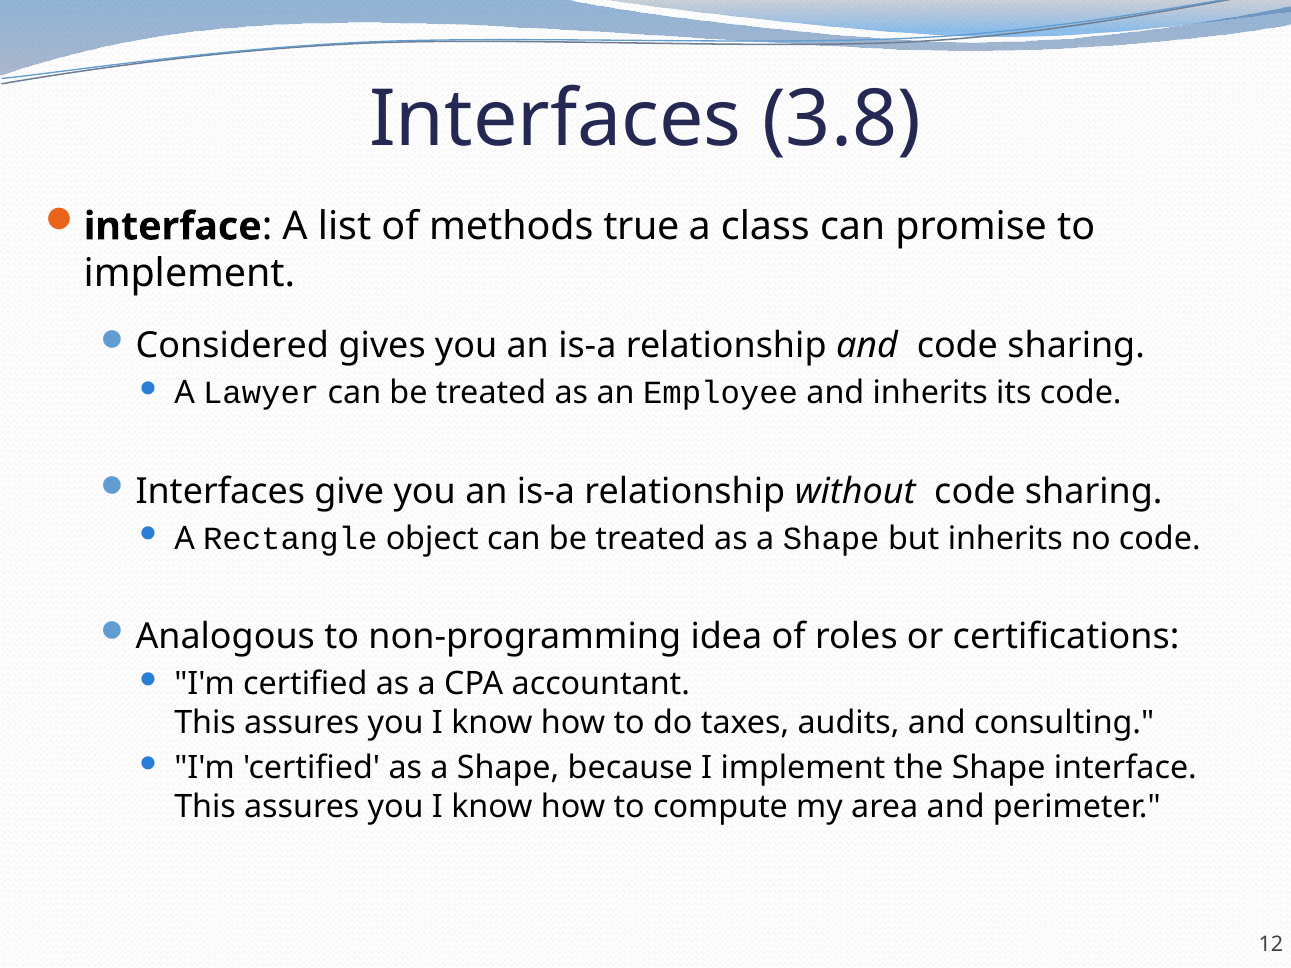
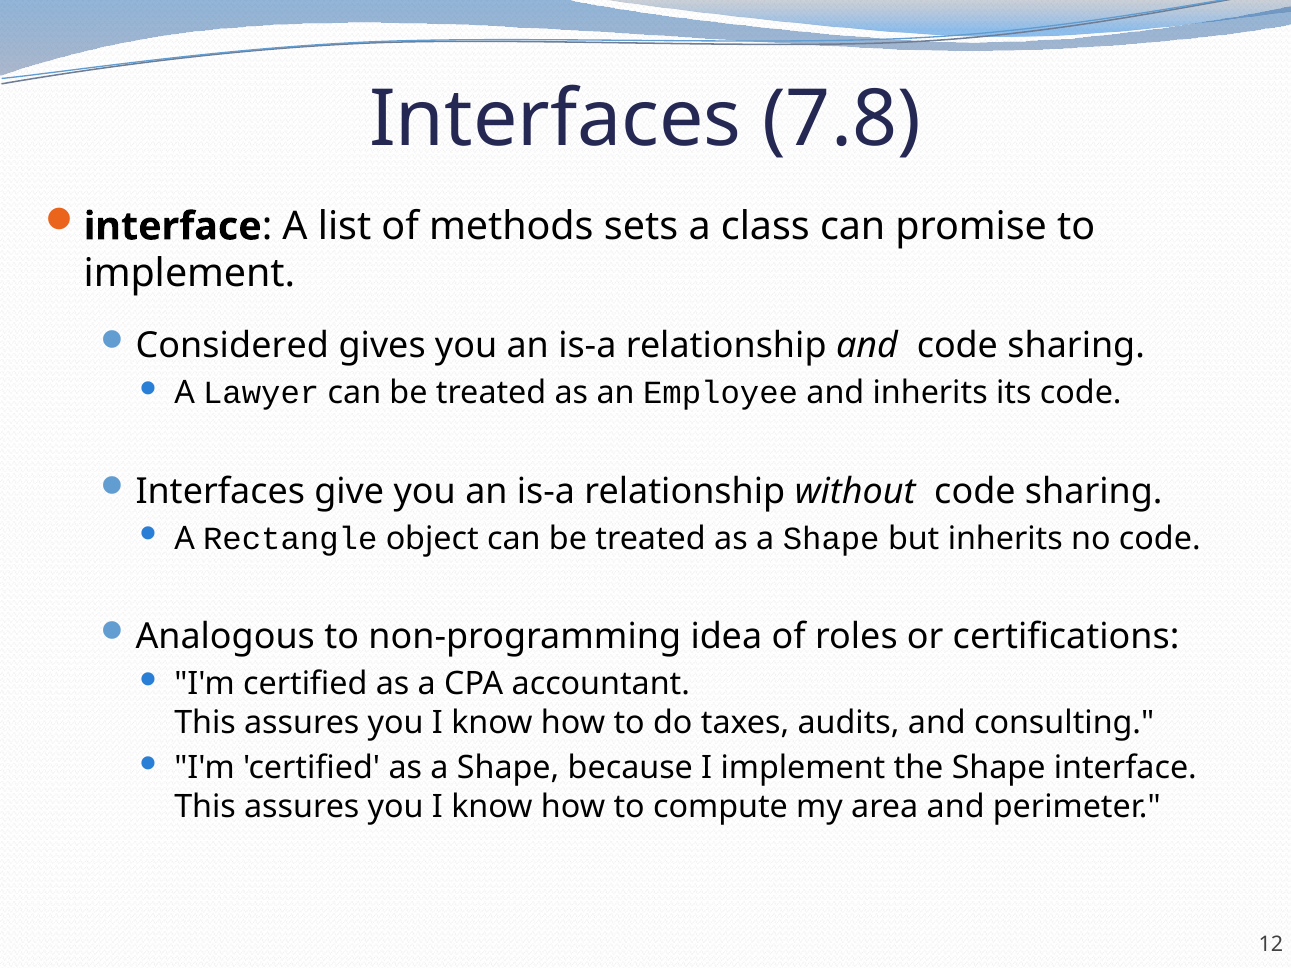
3.8: 3.8 -> 7.8
true: true -> sets
